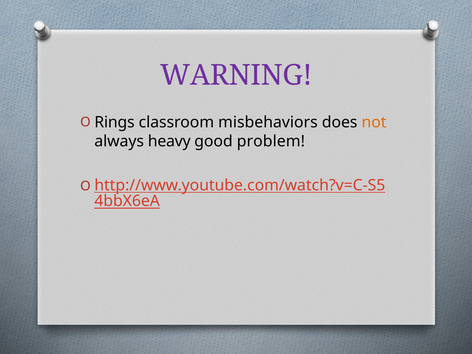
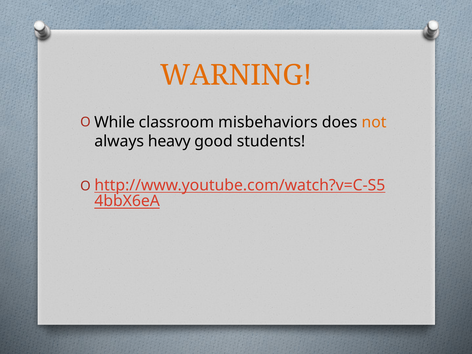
WARNING colour: purple -> orange
Rings: Rings -> While
problem: problem -> students
